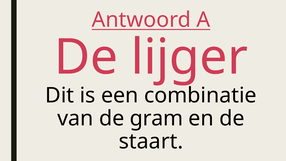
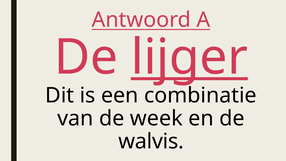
lijger underline: none -> present
gram: gram -> week
staart: staart -> walvis
